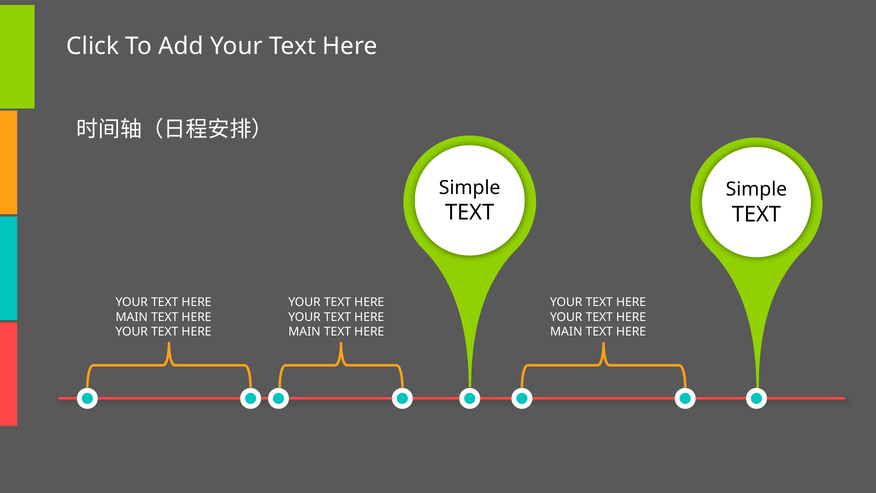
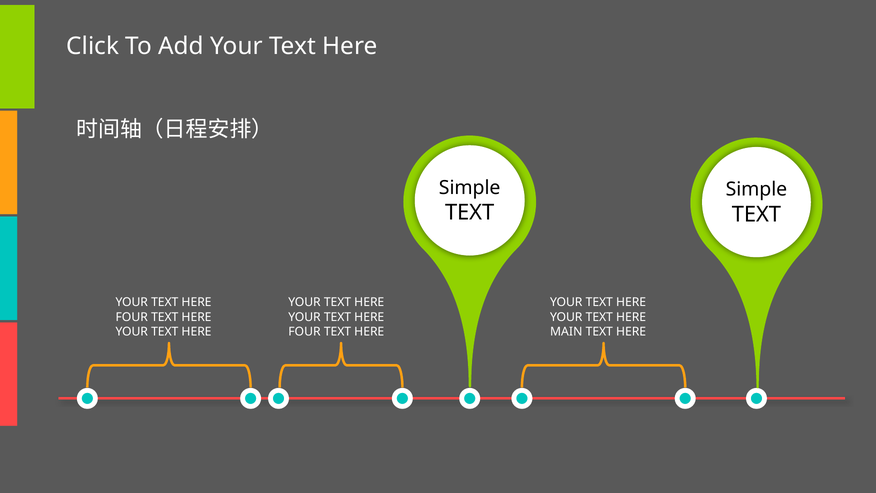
MAIN at (132, 317): MAIN -> FOUR
MAIN at (304, 332): MAIN -> FOUR
